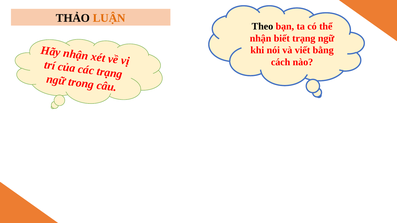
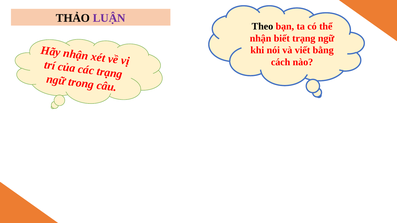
LUẬN colour: orange -> purple
